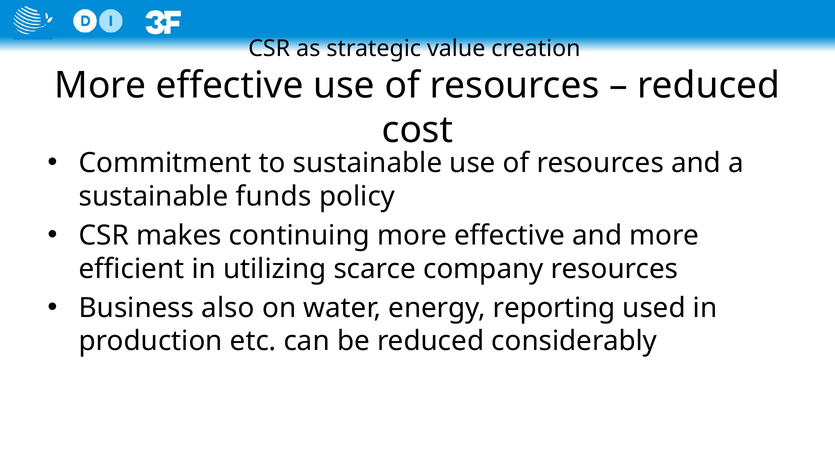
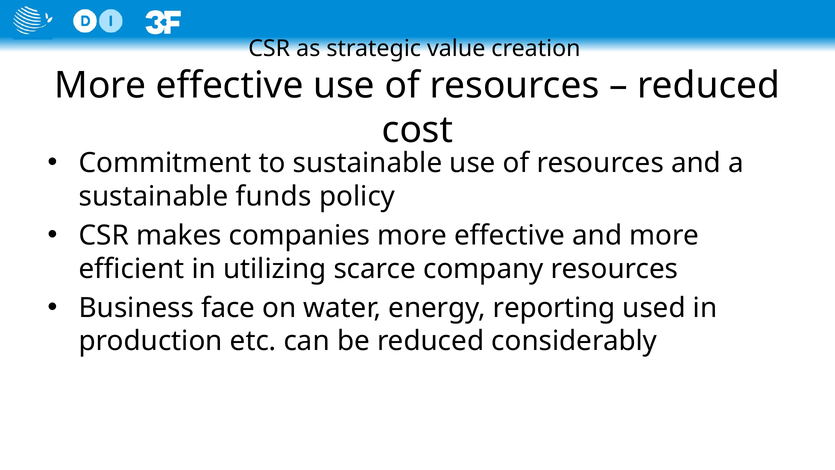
continuing: continuing -> companies
also: also -> face
